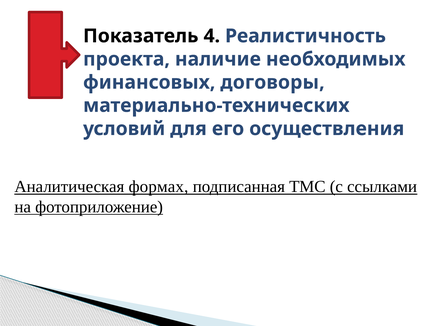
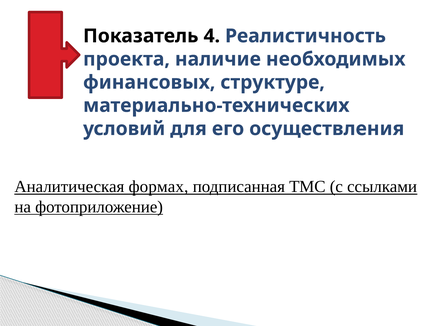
договоры: договоры -> структуре
